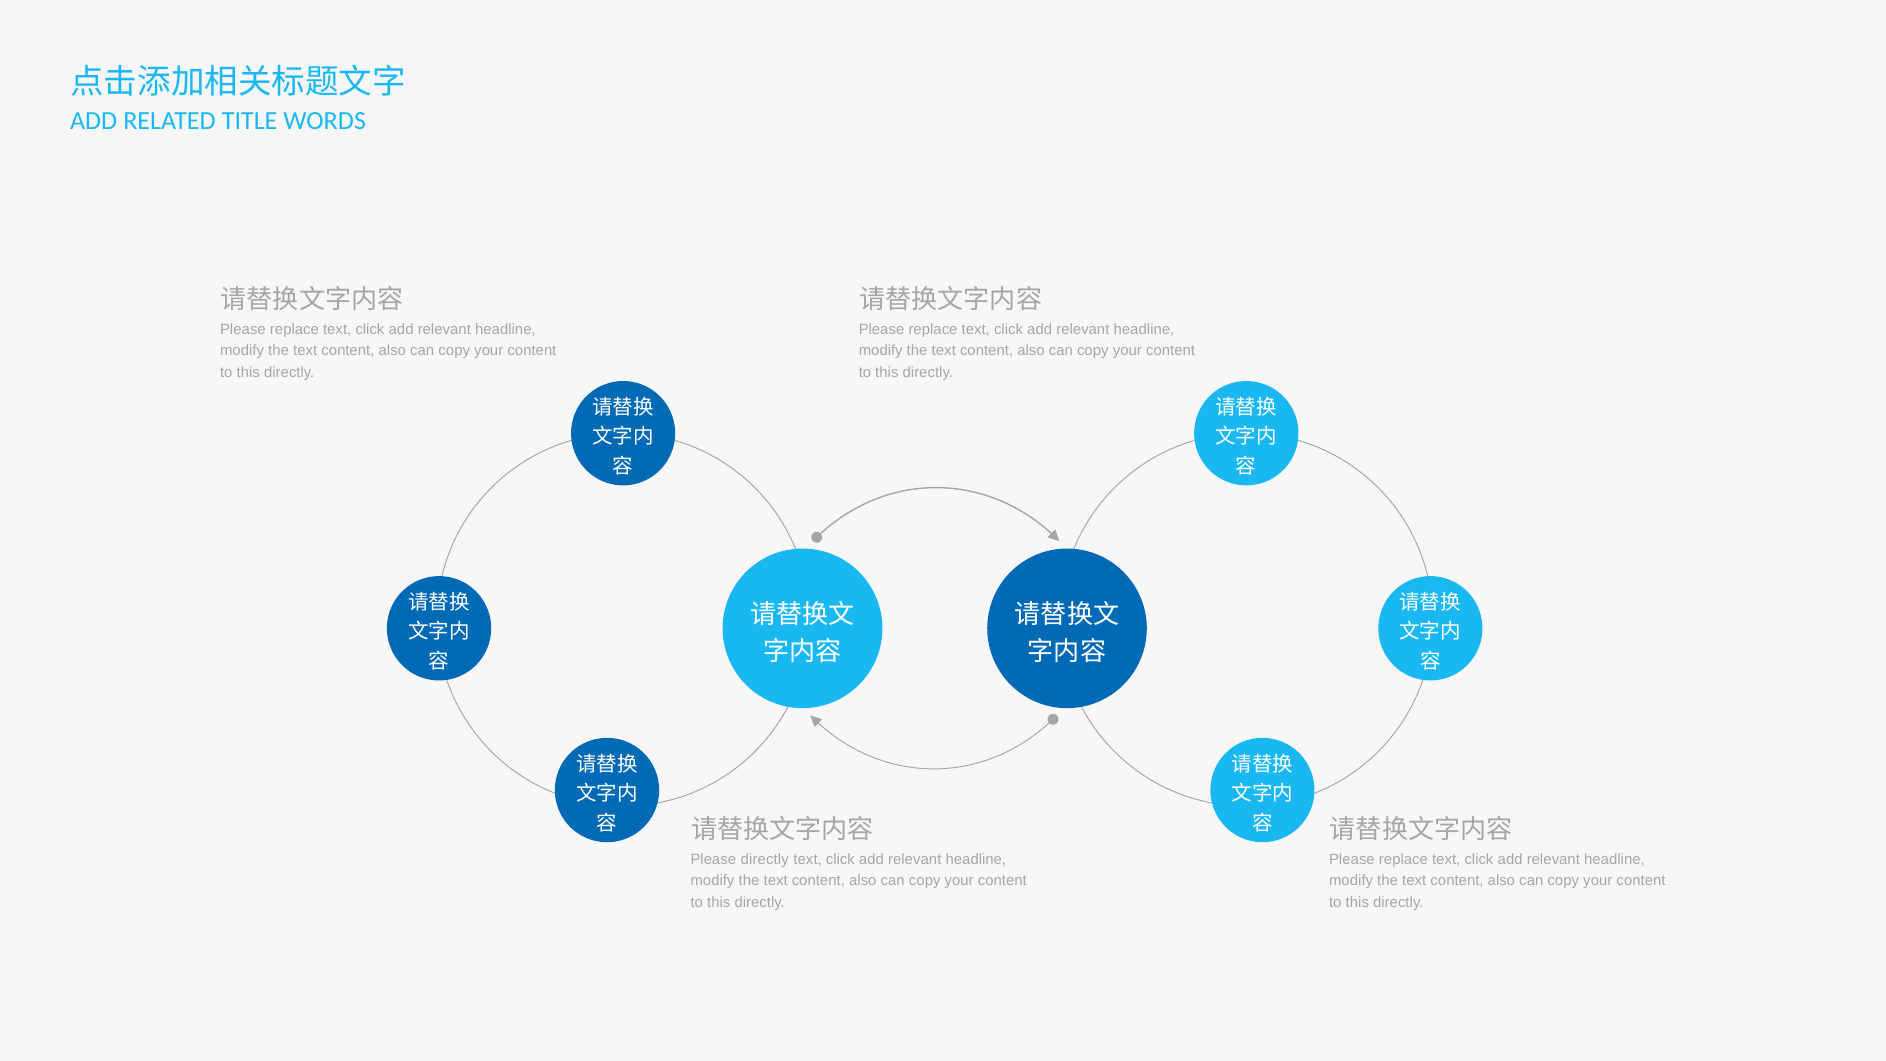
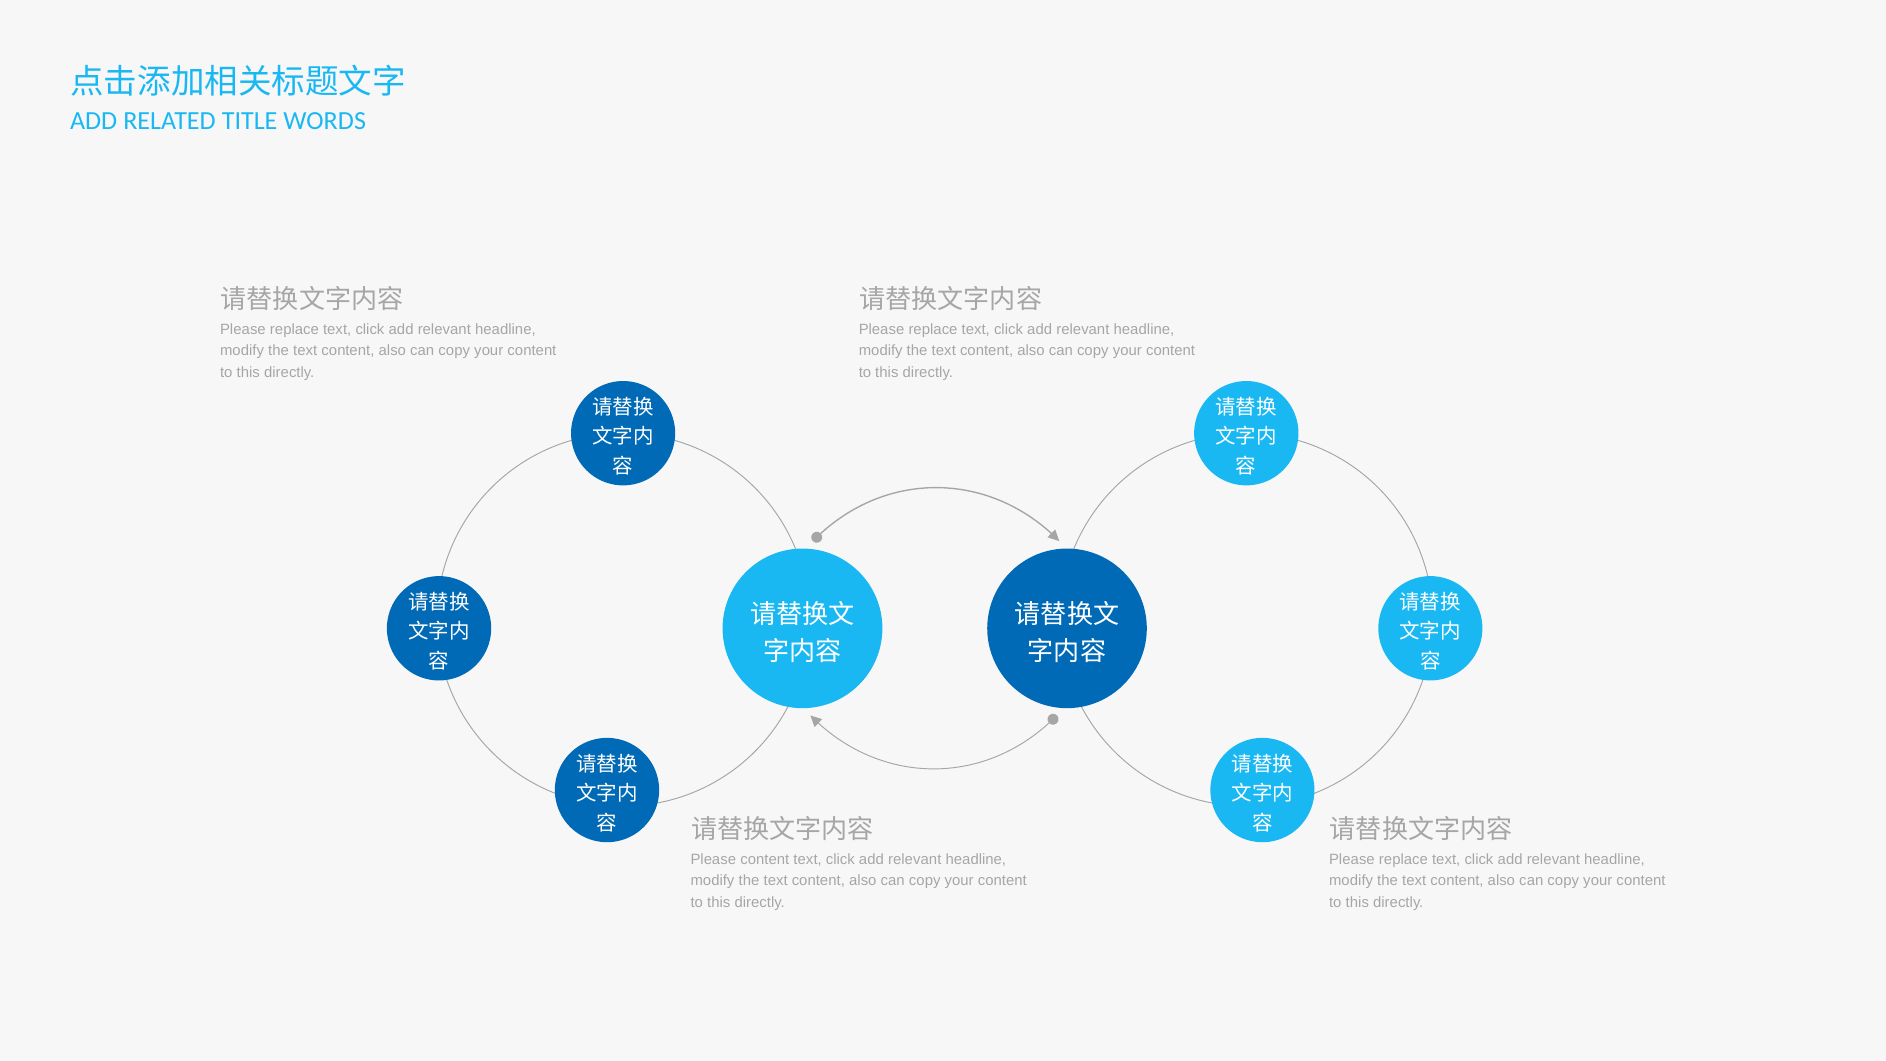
Please directly: directly -> content
